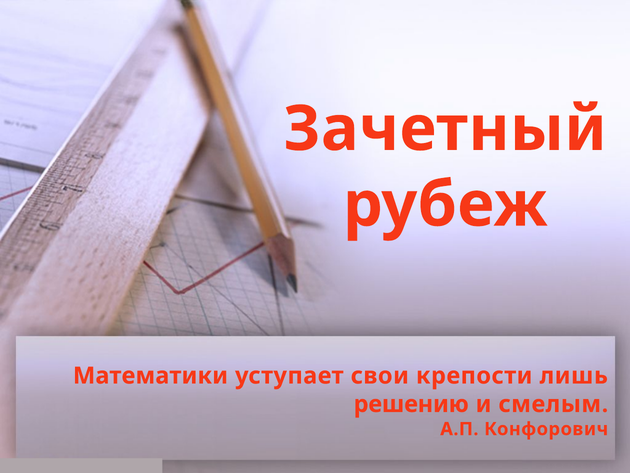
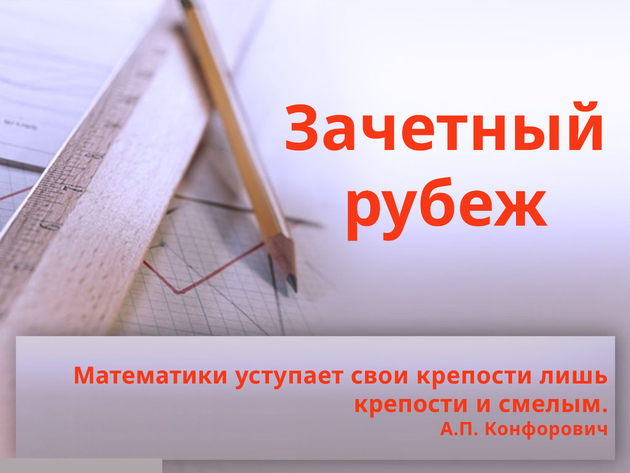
решению at (411, 404): решению -> крепости
